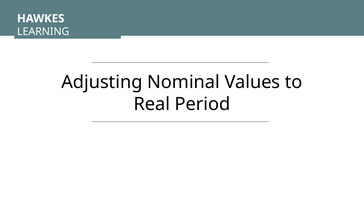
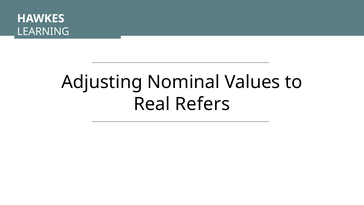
Period: Period -> Refers
